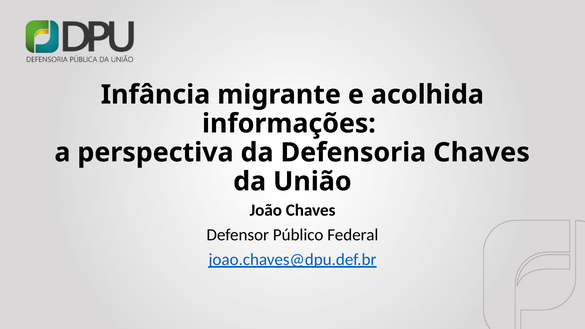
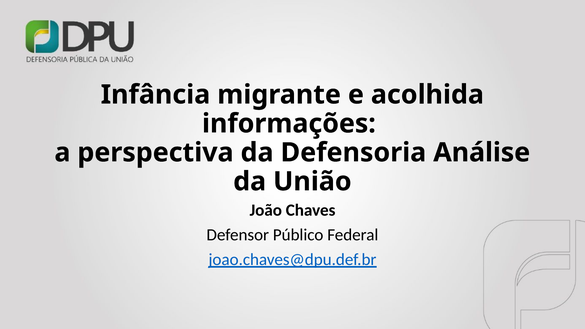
Defensoria Chaves: Chaves -> Análise
